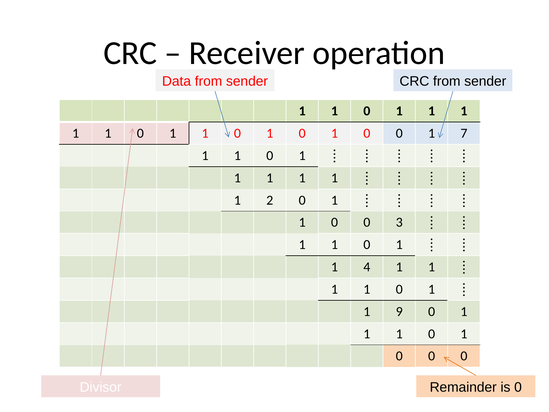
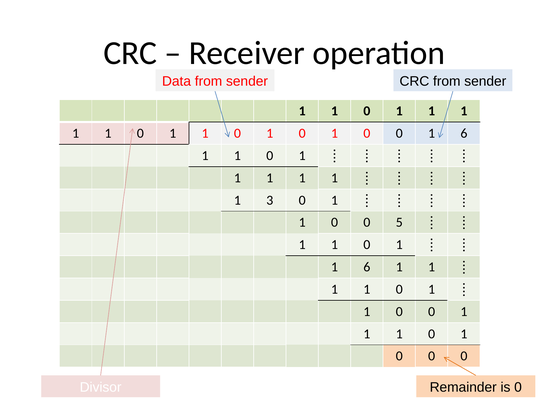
0 1 7: 7 -> 6
2: 2 -> 3
3: 3 -> 5
4 at (367, 267): 4 -> 6
9 at (399, 311): 9 -> 0
